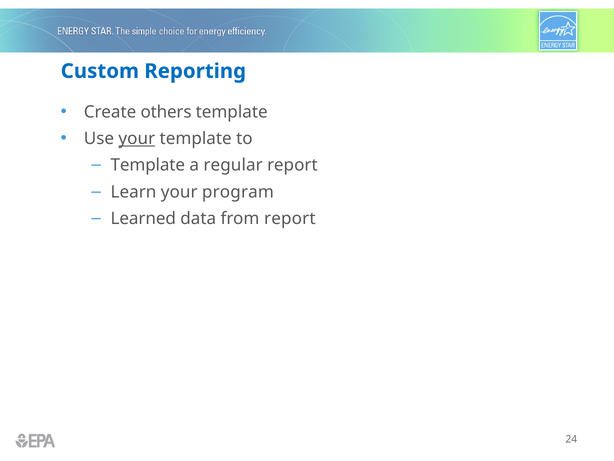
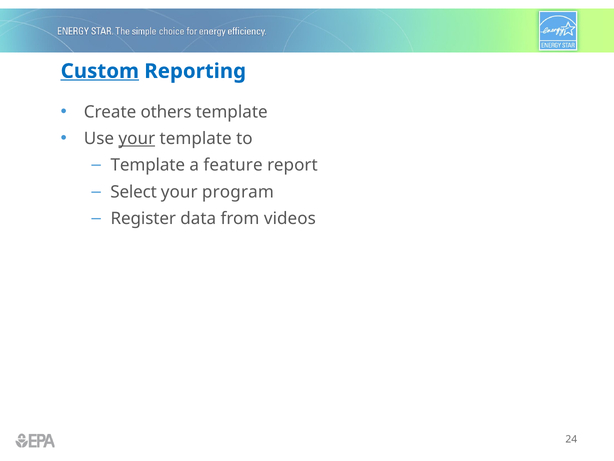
Custom underline: none -> present
regular: regular -> feature
Learn: Learn -> Select
Learned: Learned -> Register
from report: report -> videos
